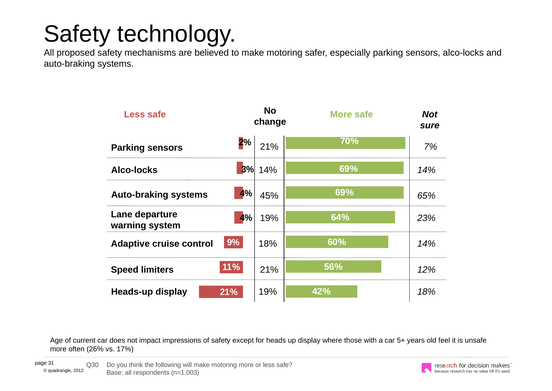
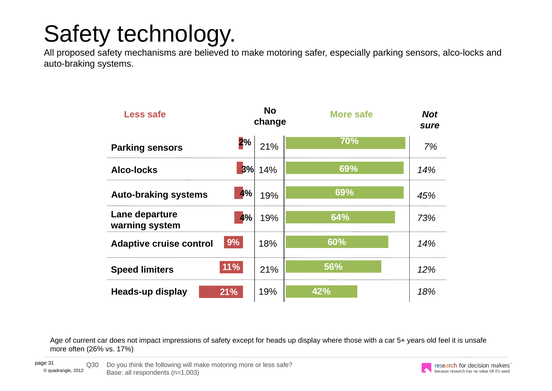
45% at (269, 196): 45% -> 19%
65%: 65% -> 45%
23%: 23% -> 73%
